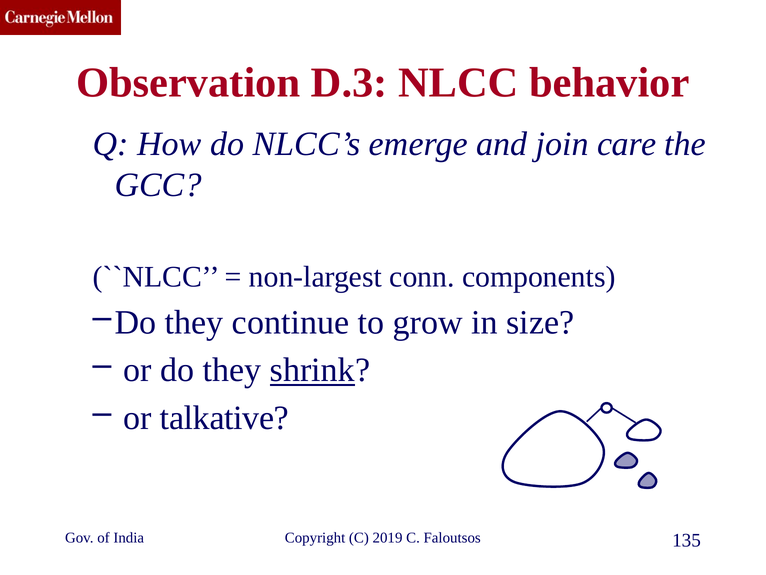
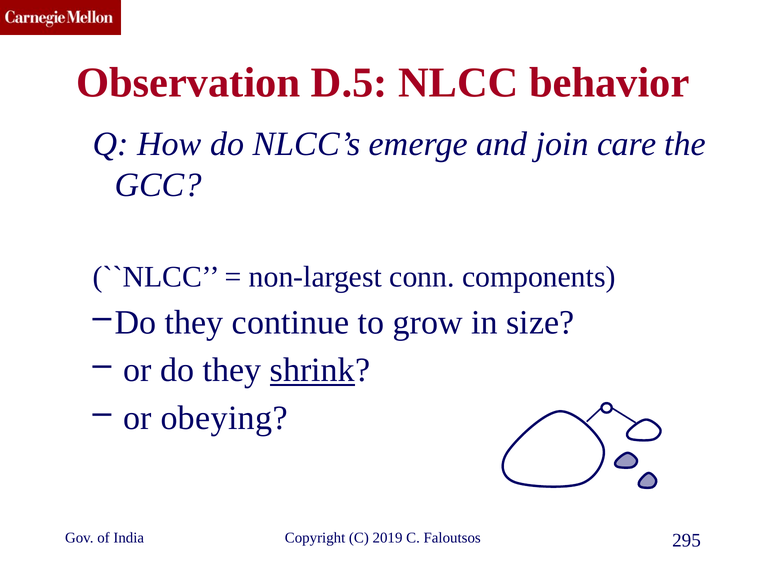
D.3: D.3 -> D.5
talkative: talkative -> obeying
135: 135 -> 295
